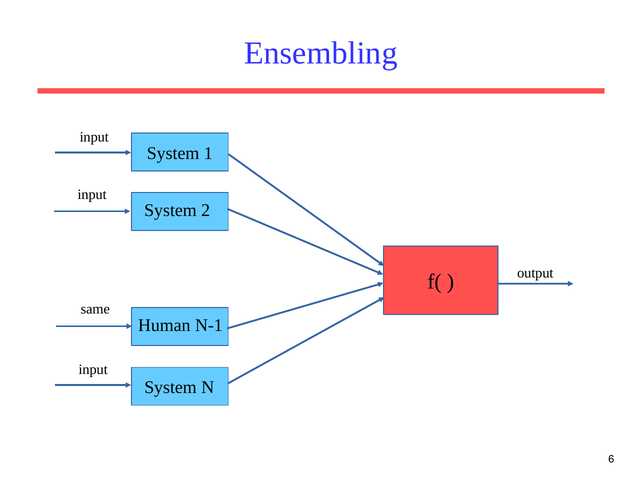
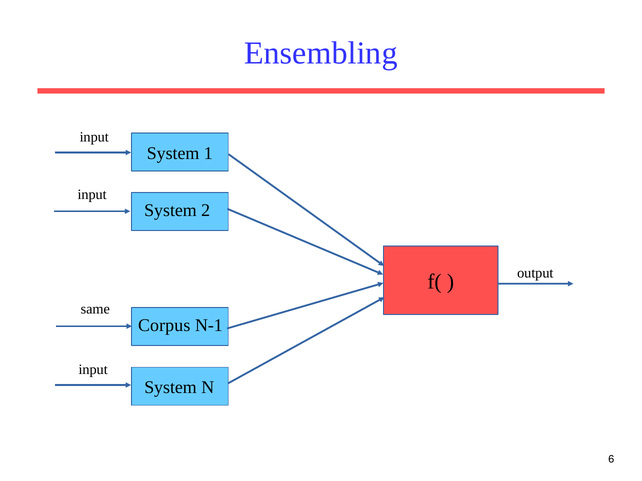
Human: Human -> Corpus
